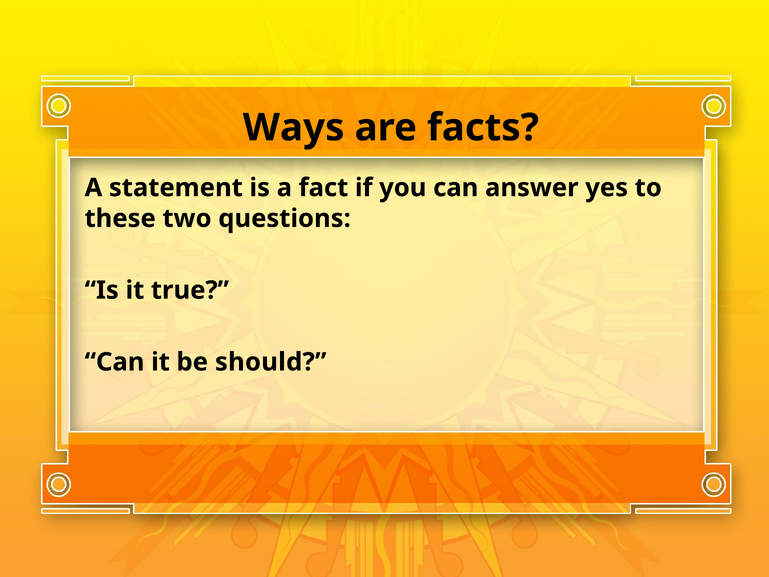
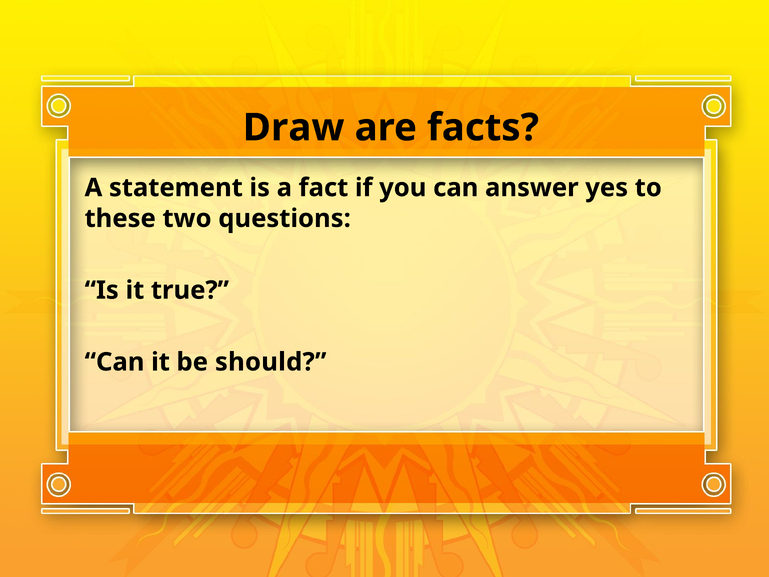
Ways: Ways -> Draw
